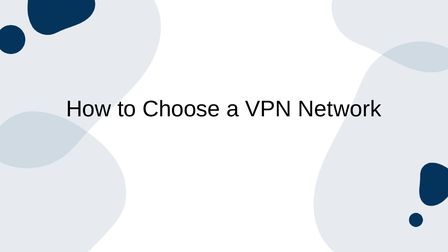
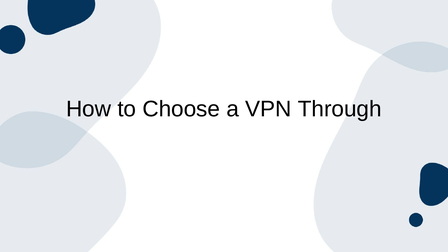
Network: Network -> Through
